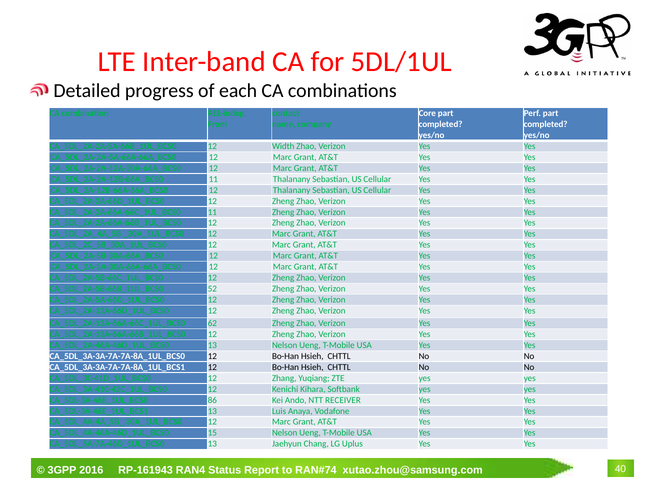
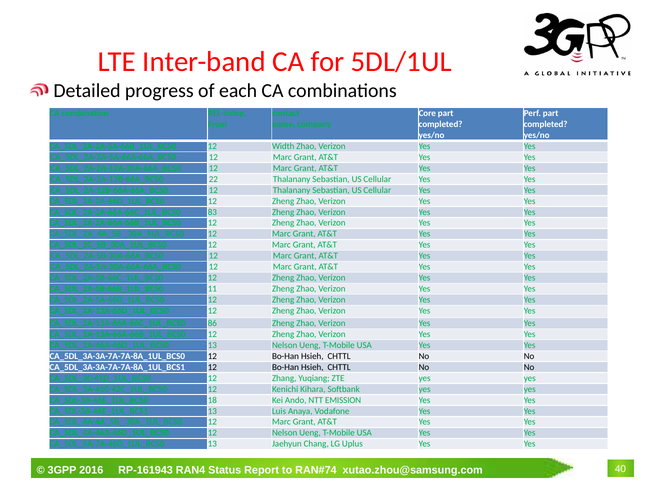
11 at (213, 179): 11 -> 22
11 at (212, 212): 11 -> 83
52: 52 -> 11
62: 62 -> 86
86: 86 -> 18
RECEIVER: RECEIVER -> EMISSION
15 at (212, 433): 15 -> 12
